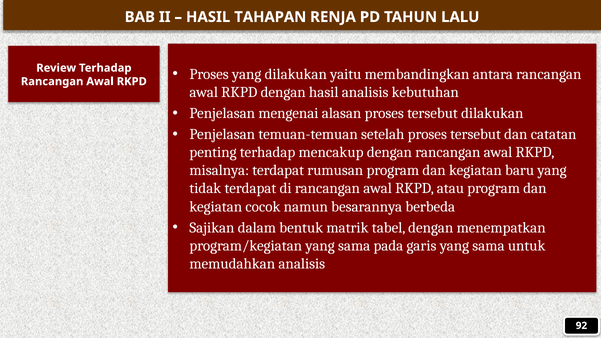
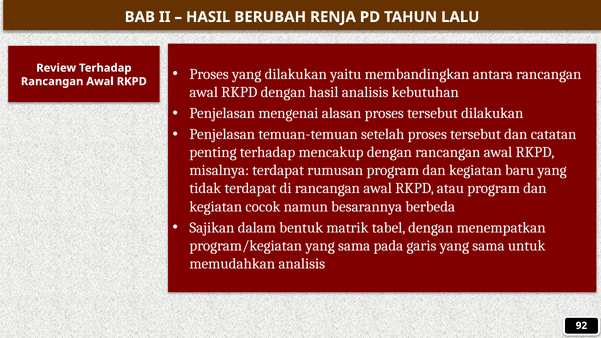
TAHAPAN: TAHAPAN -> BERUBAH
